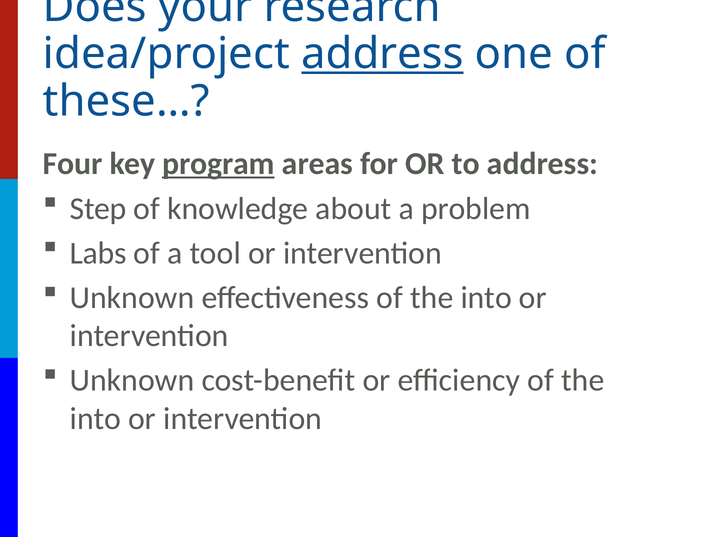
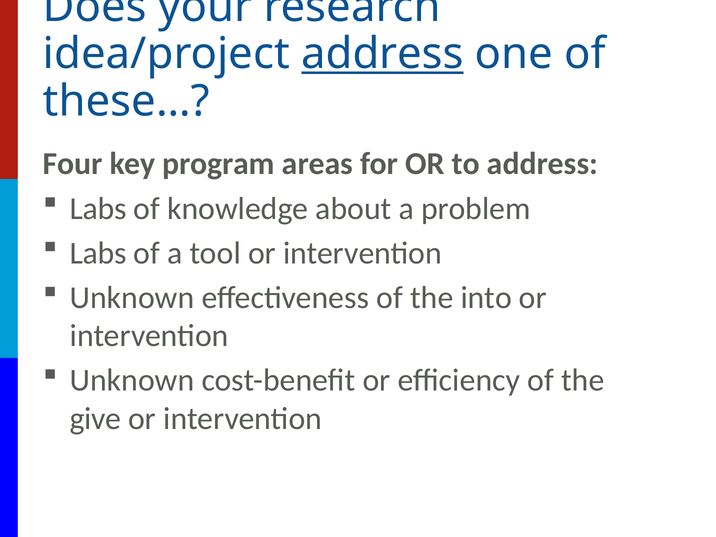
program underline: present -> none
Step at (98, 208): Step -> Labs
into at (95, 419): into -> give
